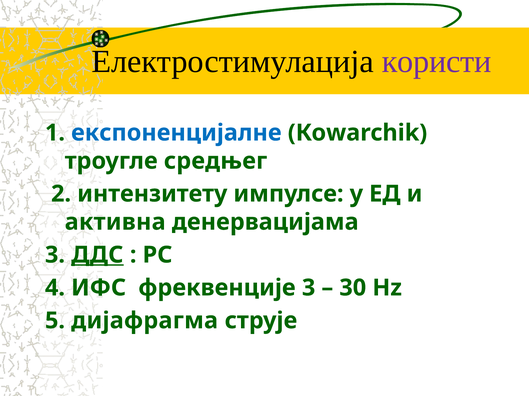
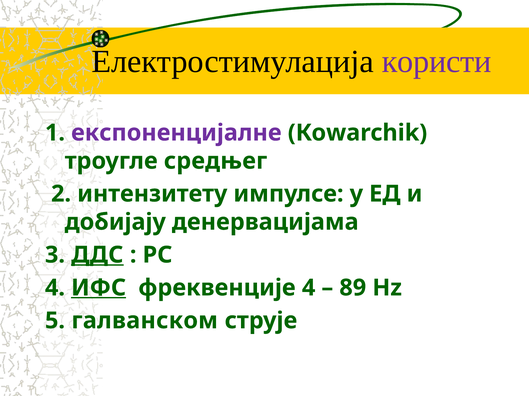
експоненцијалне colour: blue -> purple
активна: активна -> добијају
ИФС underline: none -> present
фреквенције 3: 3 -> 4
30: 30 -> 89
дијафрагма: дијафрагма -> галванском
